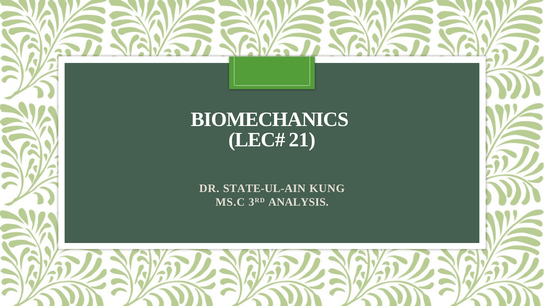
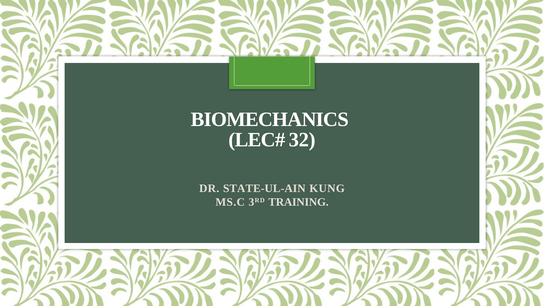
21: 21 -> 32
ANALYSIS: ANALYSIS -> TRAINING
